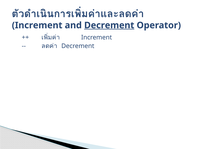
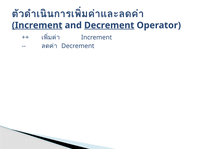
Increment at (37, 25) underline: none -> present
